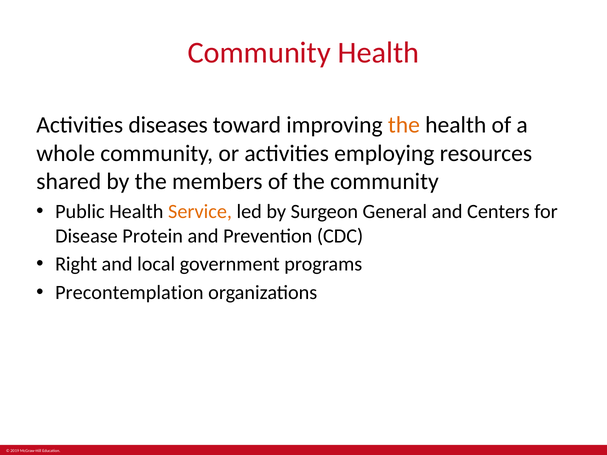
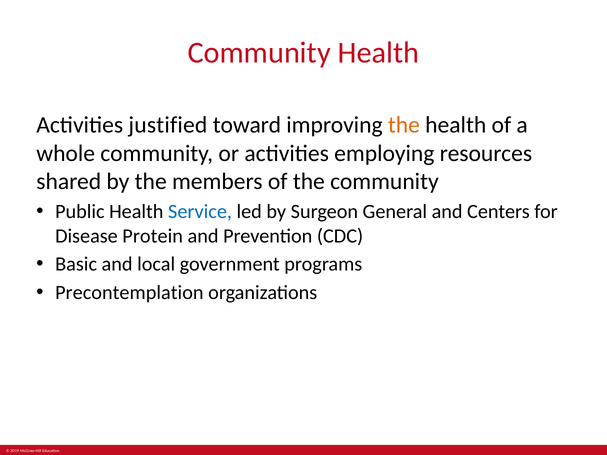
diseases: diseases -> justified
Service colour: orange -> blue
Right: Right -> Basic
